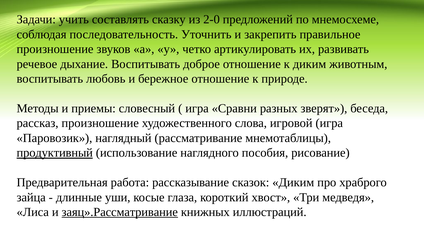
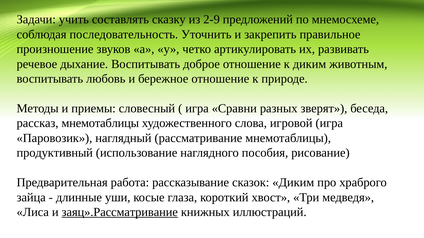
2-0: 2-0 -> 2-9
рассказ произношение: произношение -> мнемотаблицы
продуктивный underline: present -> none
